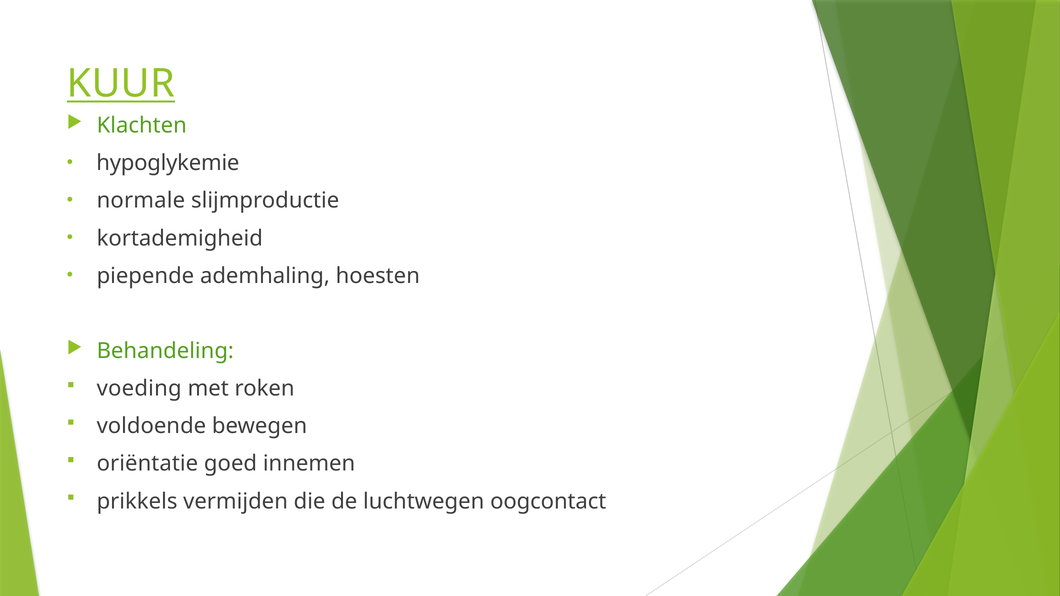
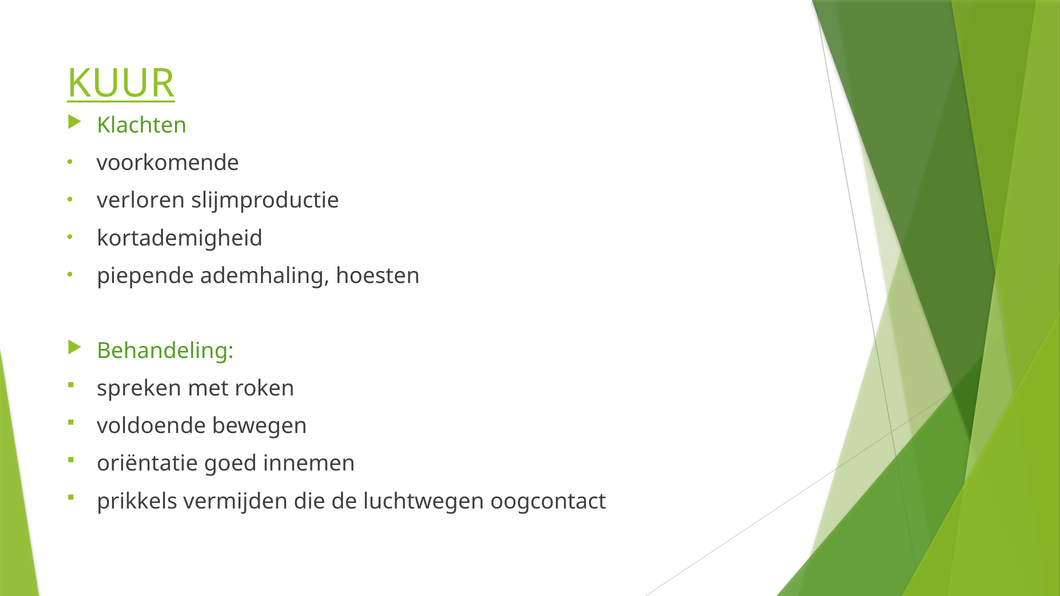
hypoglykemie: hypoglykemie -> voorkomende
normale: normale -> verloren
voeding: voeding -> spreken
